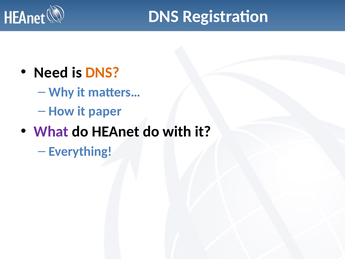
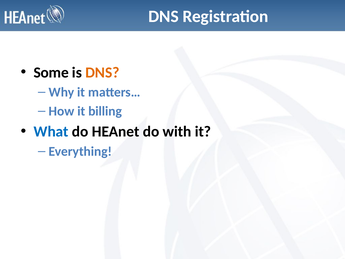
Need: Need -> Some
paper: paper -> billing
What colour: purple -> blue
